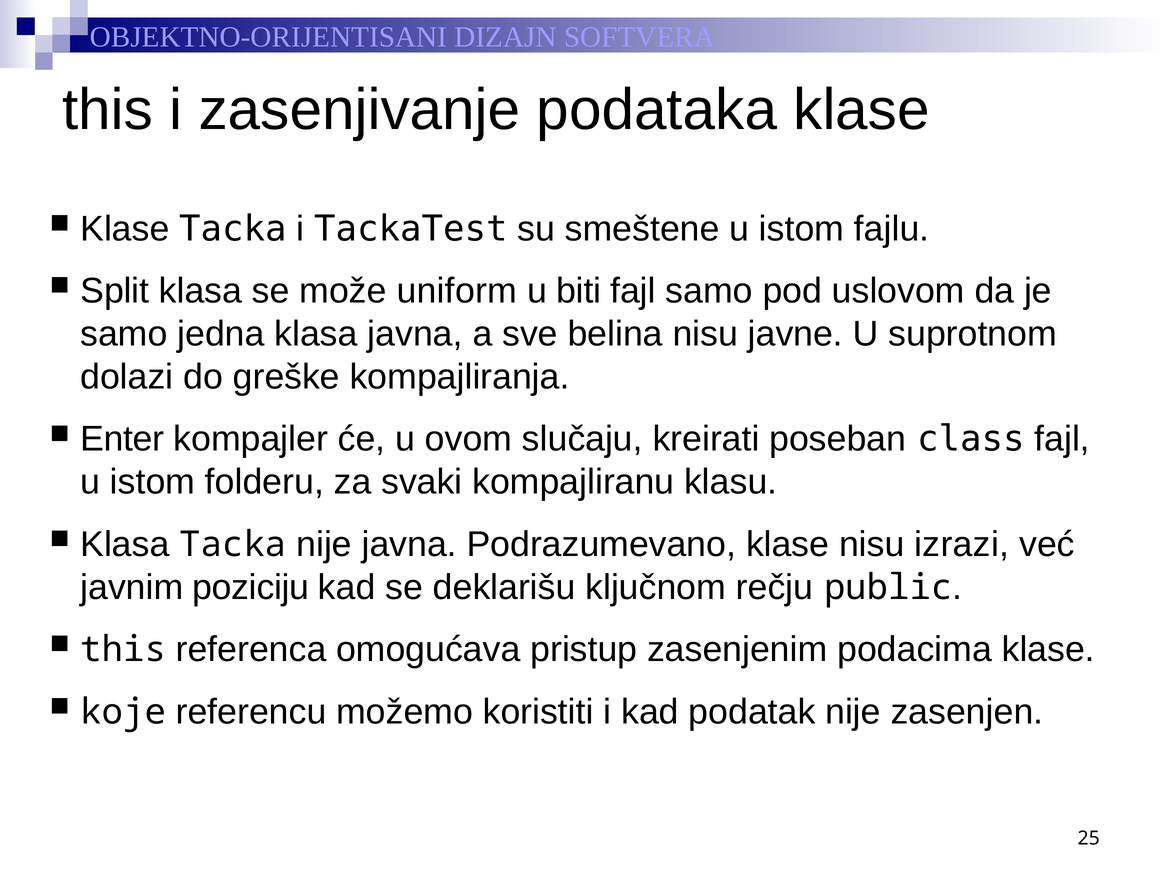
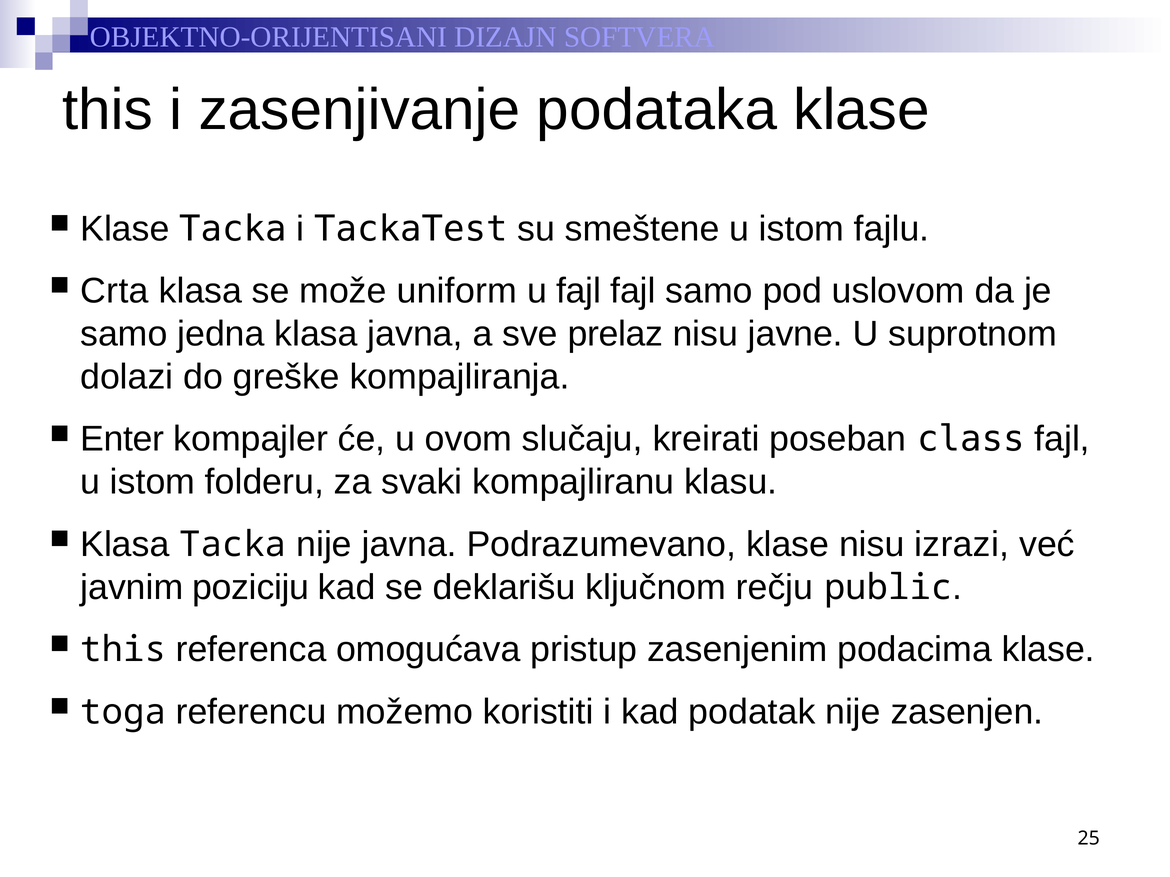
Split: Split -> Crta
u biti: biti -> fajl
belina: belina -> prelaz
koje: koje -> toga
